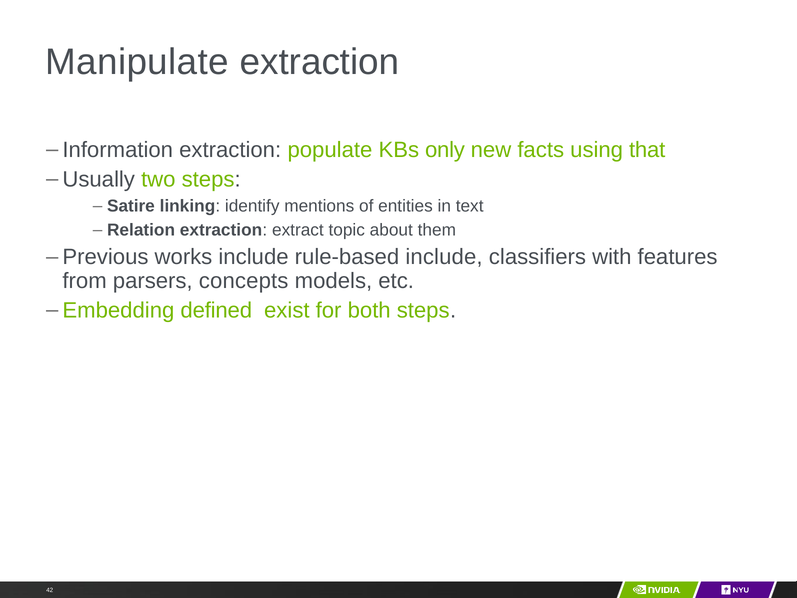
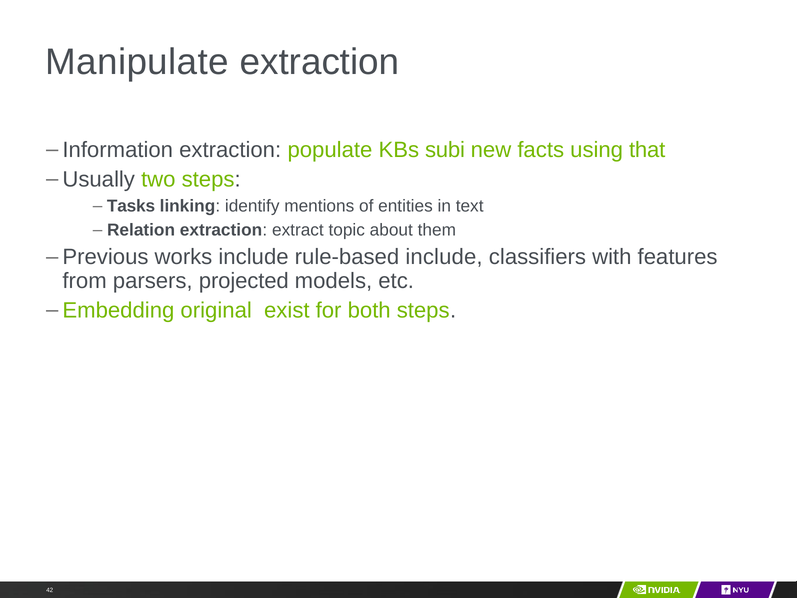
only: only -> subi
Satire: Satire -> Tasks
concepts: concepts -> projected
defined: defined -> original
